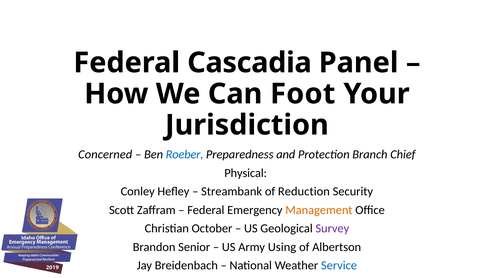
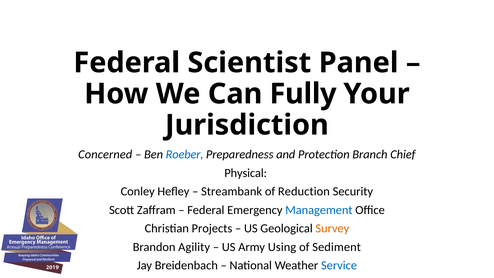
Cascadia: Cascadia -> Scientist
Foot: Foot -> Fully
Management colour: orange -> blue
October: October -> Projects
Survey colour: purple -> orange
Senior: Senior -> Agility
Albertson: Albertson -> Sediment
